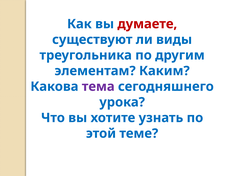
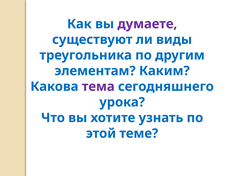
думаете colour: red -> purple
